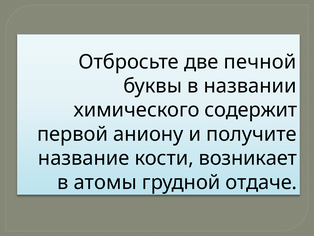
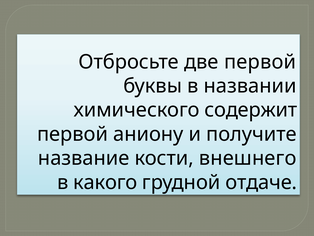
две печной: печной -> первой
возникает: возникает -> внешнего
атомы: атомы -> какого
